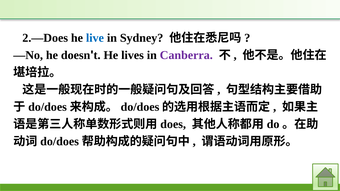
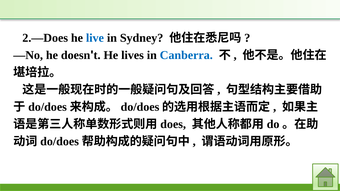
Canberra colour: purple -> blue
